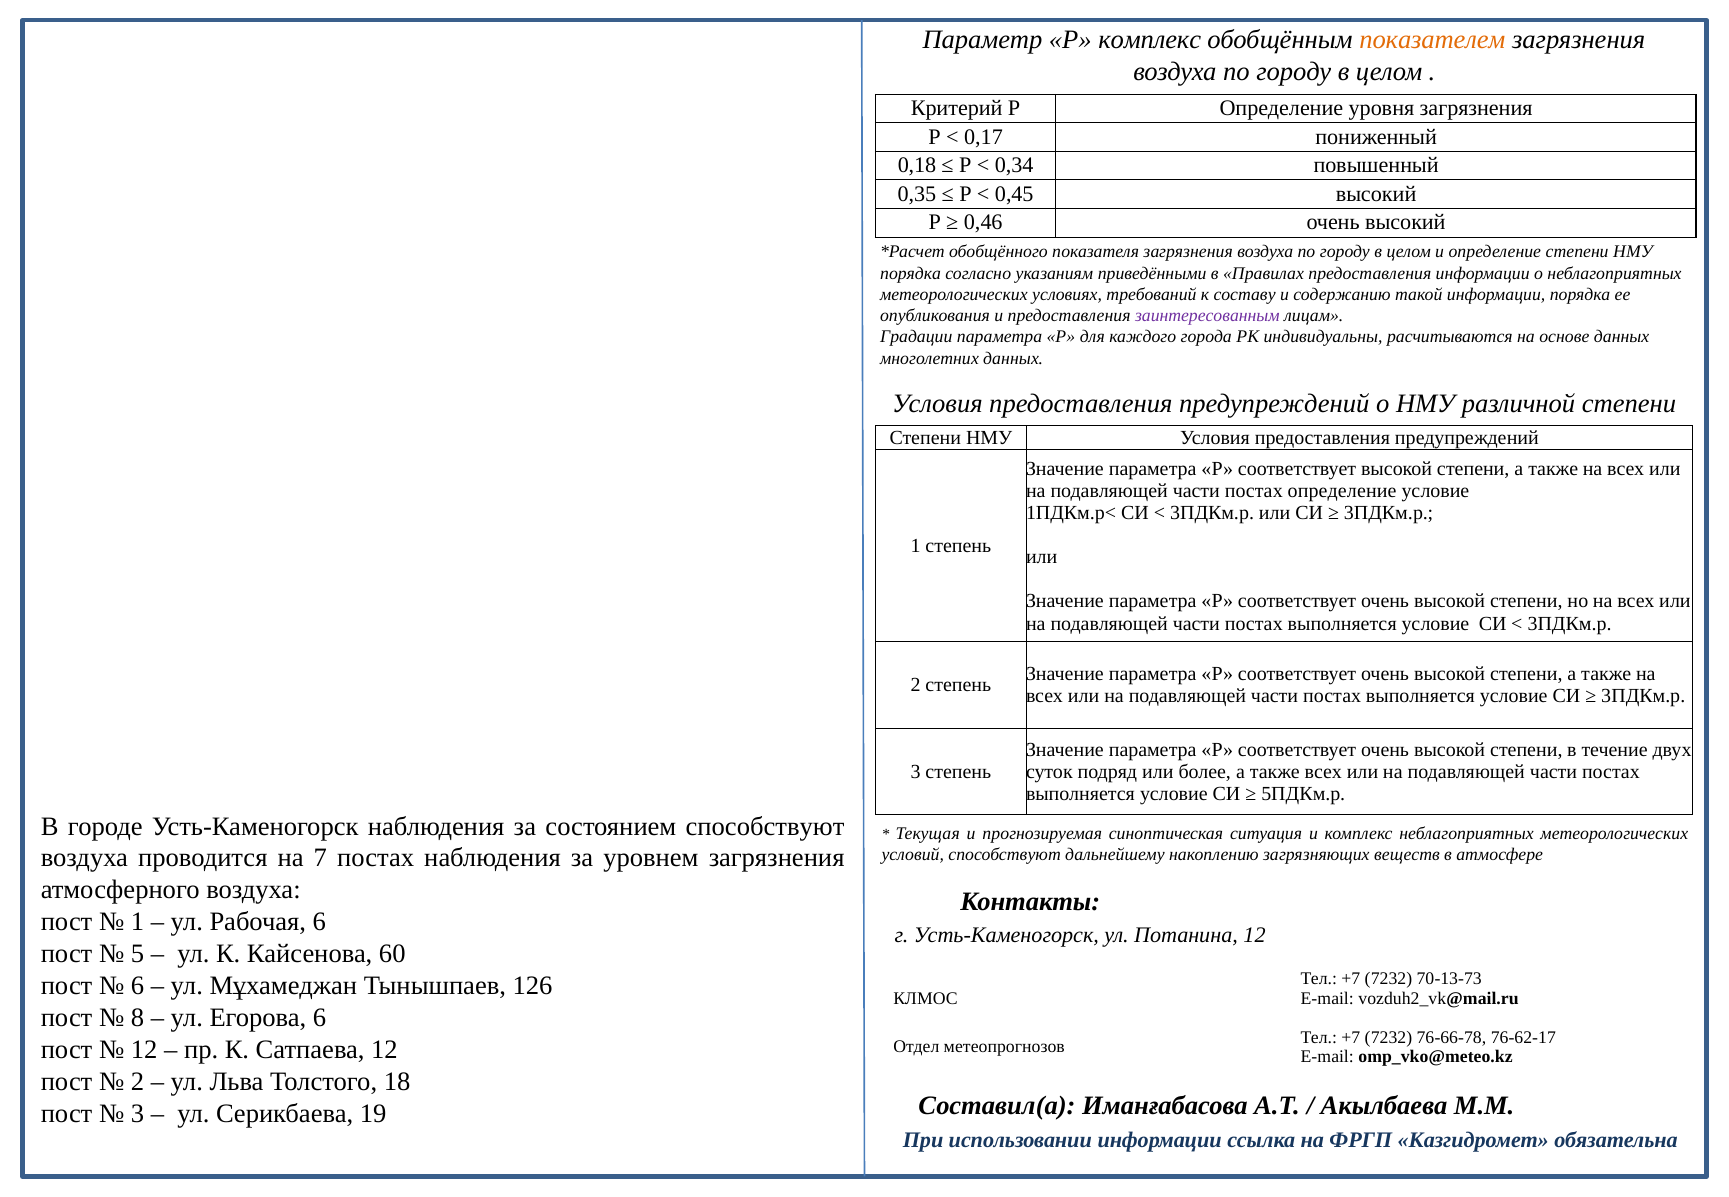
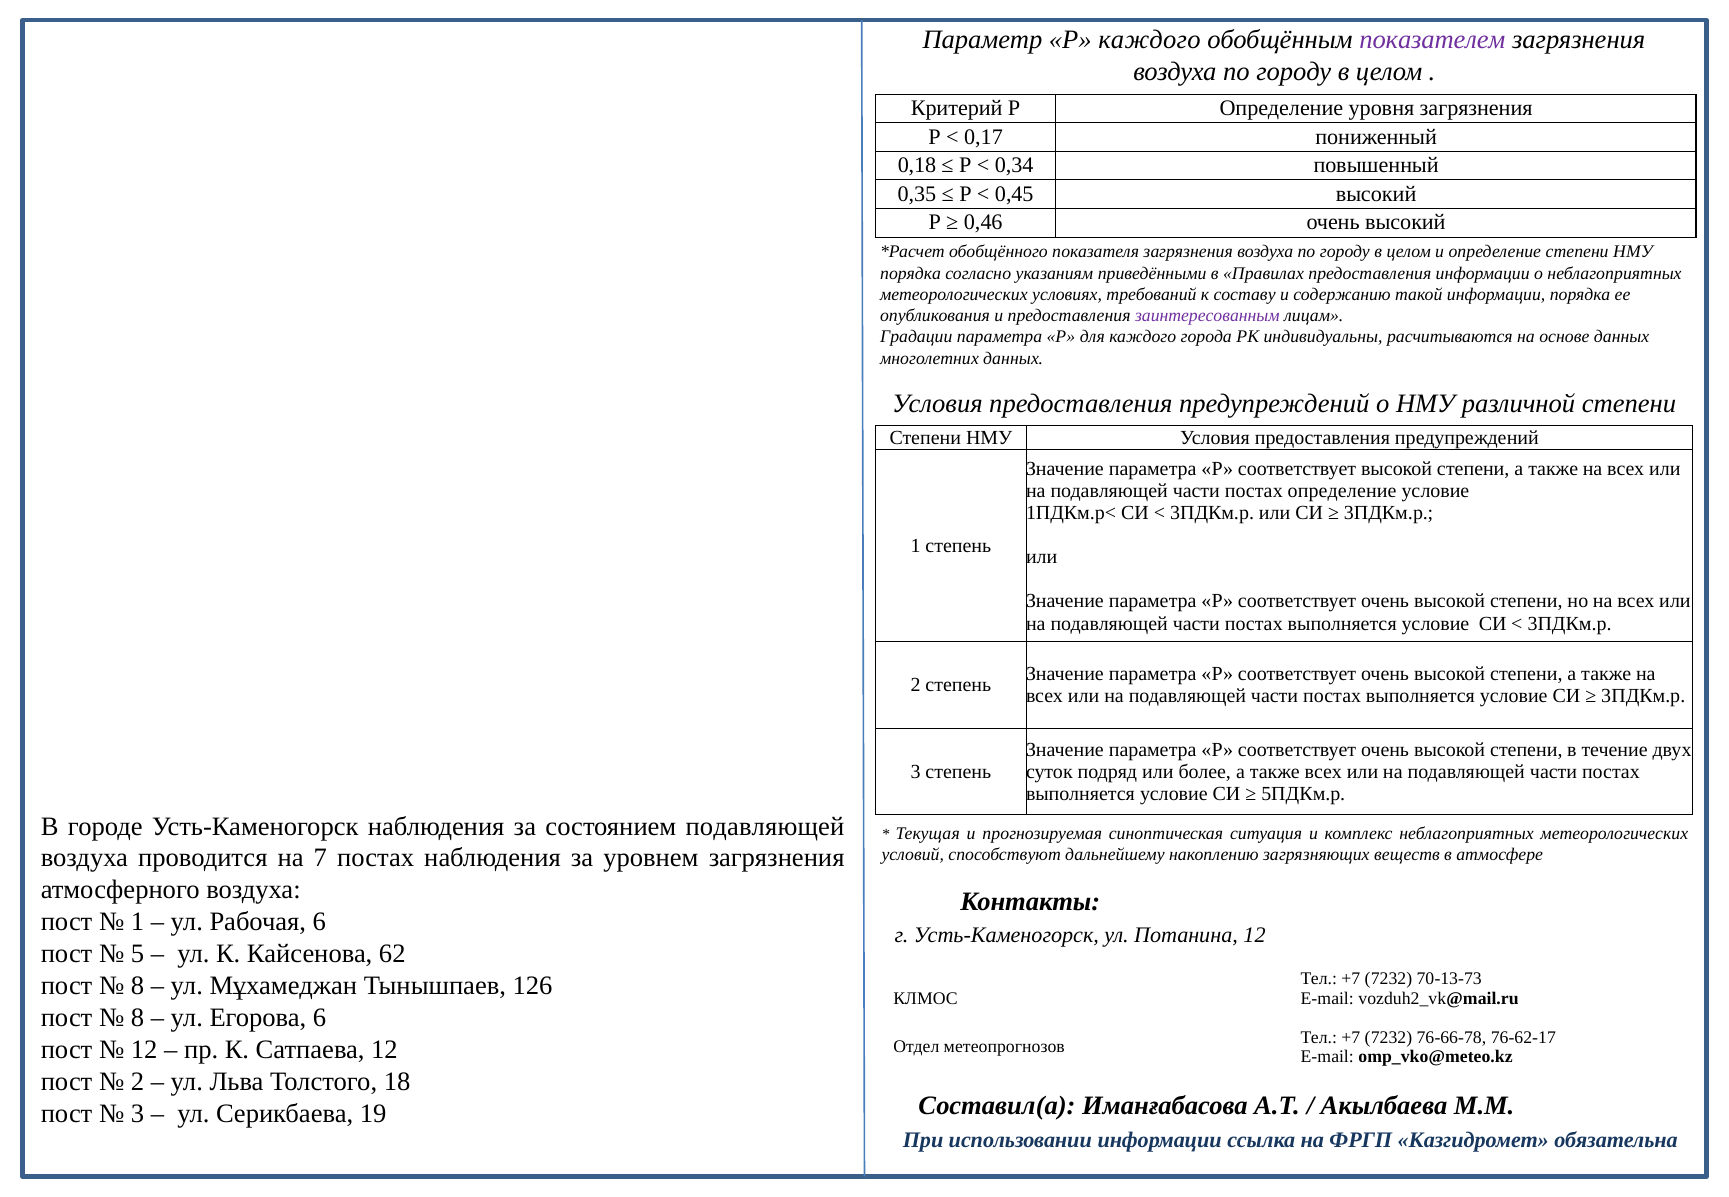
Р комплекс: комплекс -> каждого
показателем colour: orange -> purple
состоянием способствуют: способствуют -> подавляющей
60: 60 -> 62
6 at (138, 986): 6 -> 8
